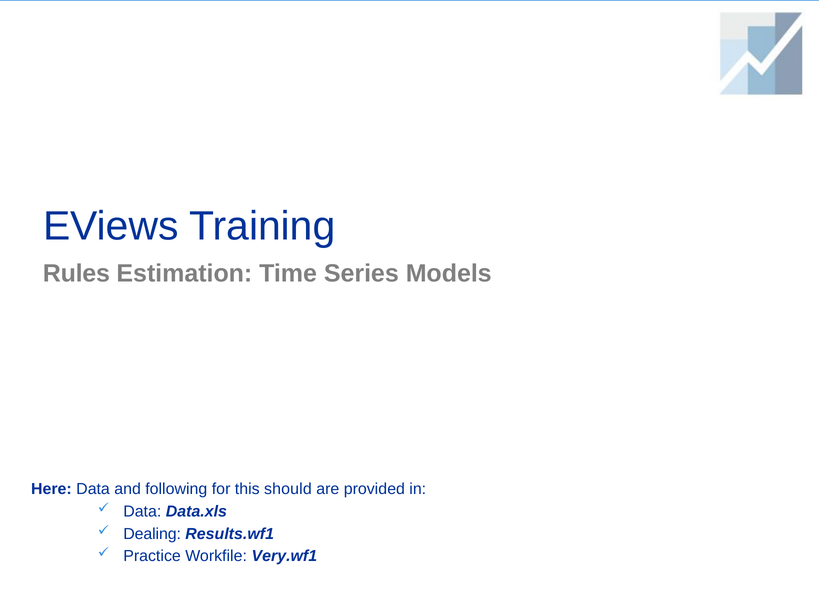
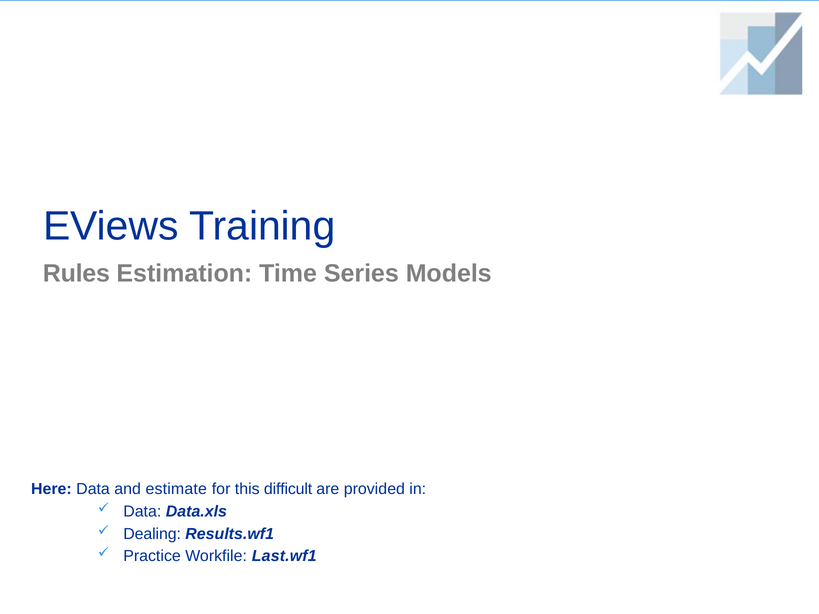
following: following -> estimate
should: should -> difficult
Very.wf1: Very.wf1 -> Last.wf1
